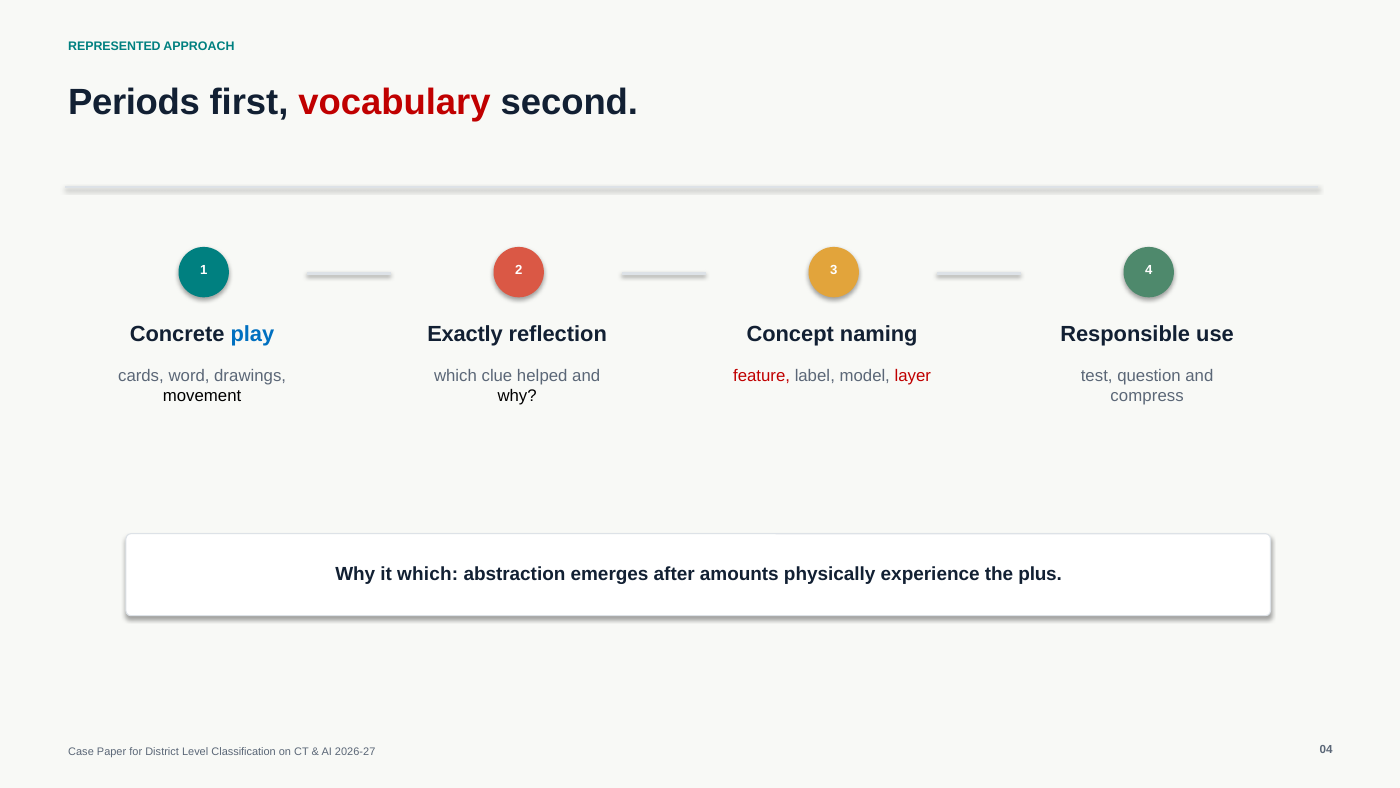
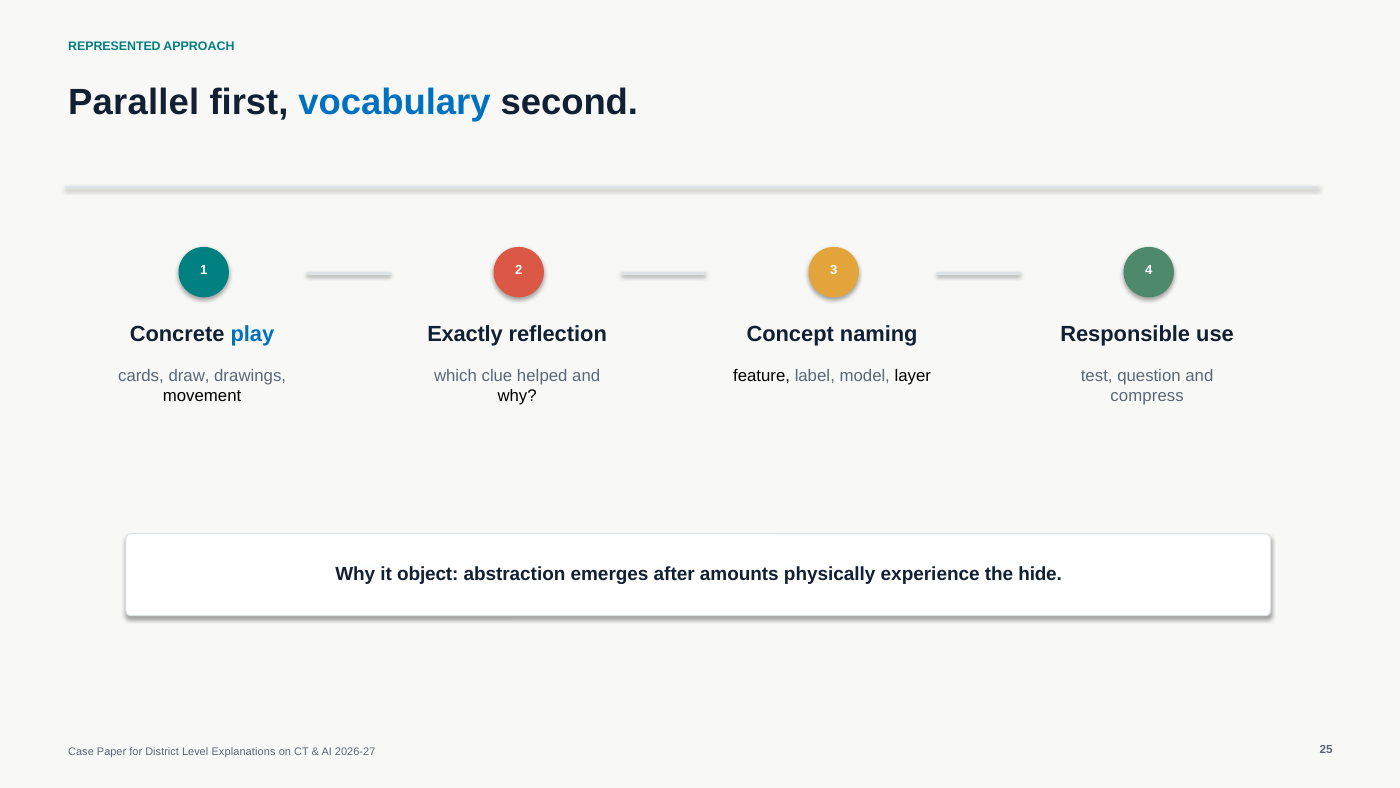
Periods: Periods -> Parallel
vocabulary colour: red -> blue
word: word -> draw
feature colour: red -> black
layer colour: red -> black
it which: which -> object
plus: plus -> hide
Classification: Classification -> Explanations
04: 04 -> 25
